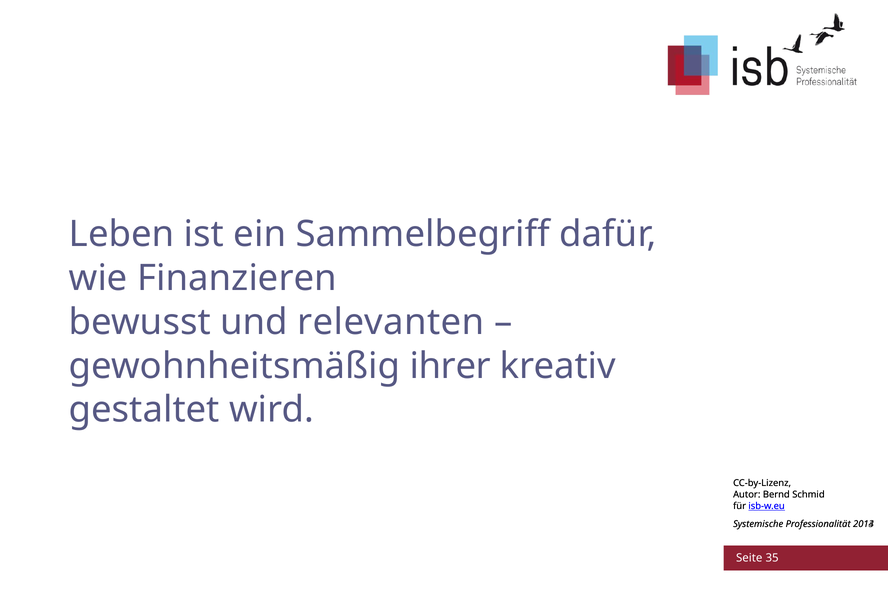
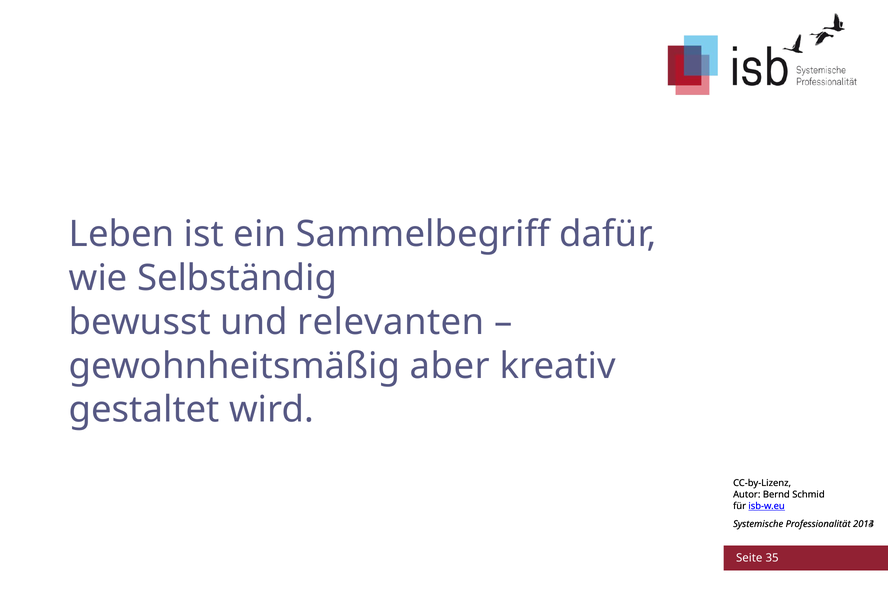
Finanzieren: Finanzieren -> Selbständig
ihrer: ihrer -> aber
